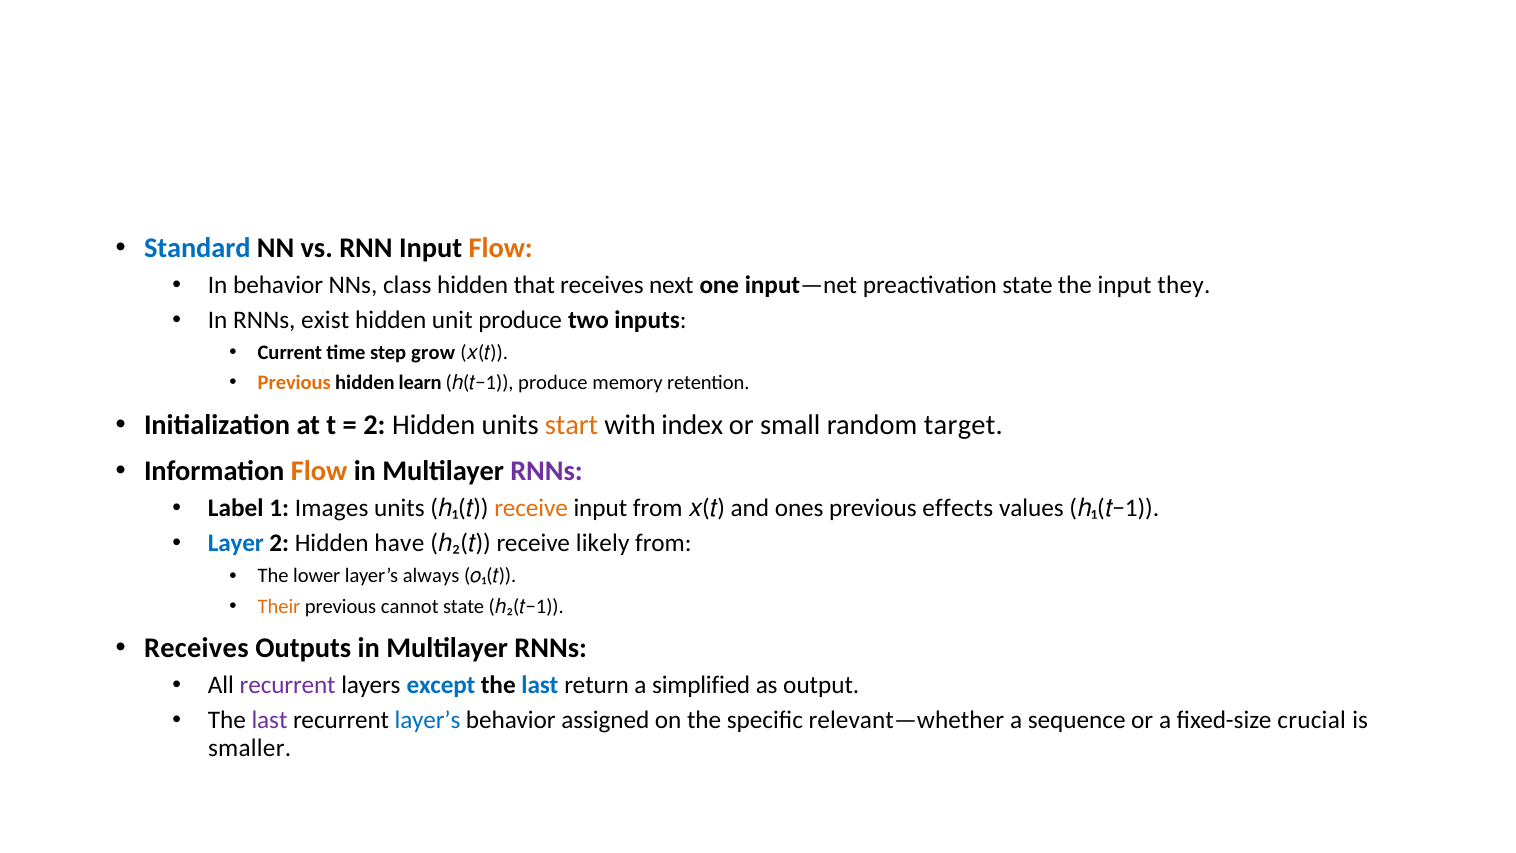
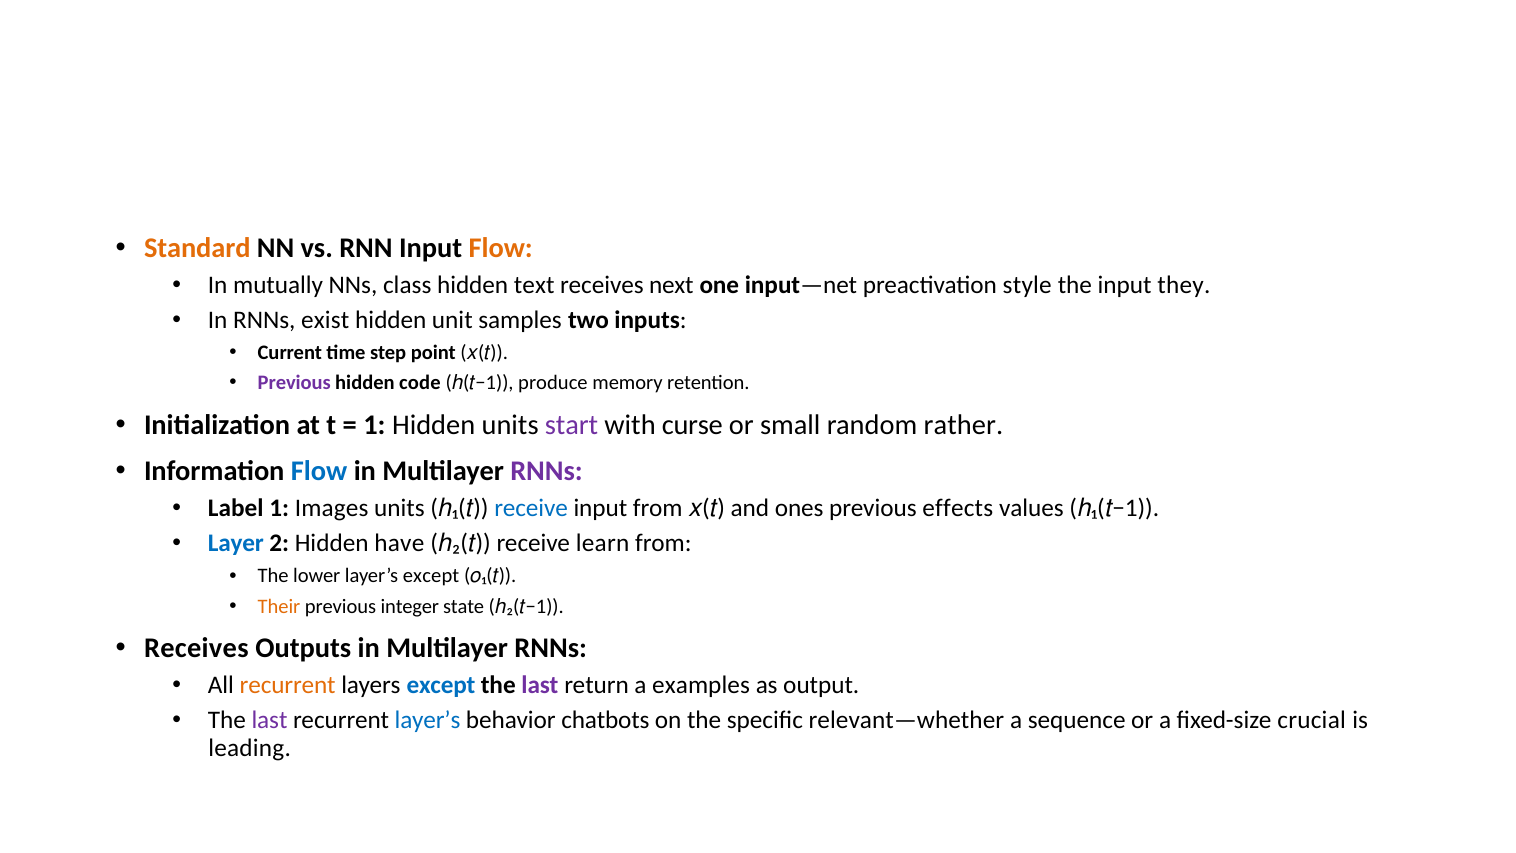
Standard colour: blue -> orange
In behavior: behavior -> mutually
that: that -> text
preactivation state: state -> style
unit produce: produce -> samples
grow: grow -> point
Previous at (294, 383) colour: orange -> purple
learn: learn -> code
2 at (374, 425): 2 -> 1
start colour: orange -> purple
index: index -> curse
target: target -> rather
Flow at (319, 471) colour: orange -> blue
receive at (531, 508) colour: orange -> blue
likely: likely -> learn
layer’s always: always -> except
cannot: cannot -> integer
recurrent at (288, 685) colour: purple -> orange
last at (540, 685) colour: blue -> purple
simplified: simplified -> examples
assigned: assigned -> chatbots
smaller: smaller -> leading
